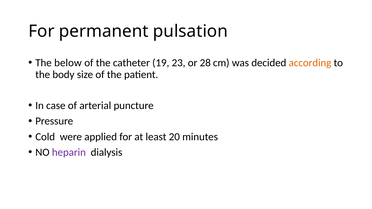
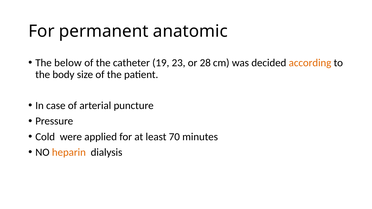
pulsation: pulsation -> anatomic
20: 20 -> 70
heparin colour: purple -> orange
